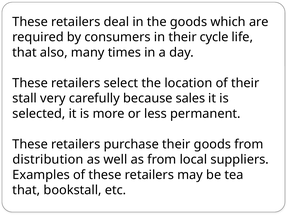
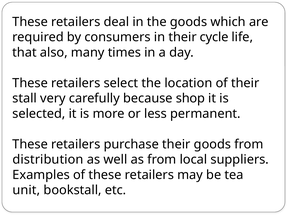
sales: sales -> shop
that at (26, 190): that -> unit
